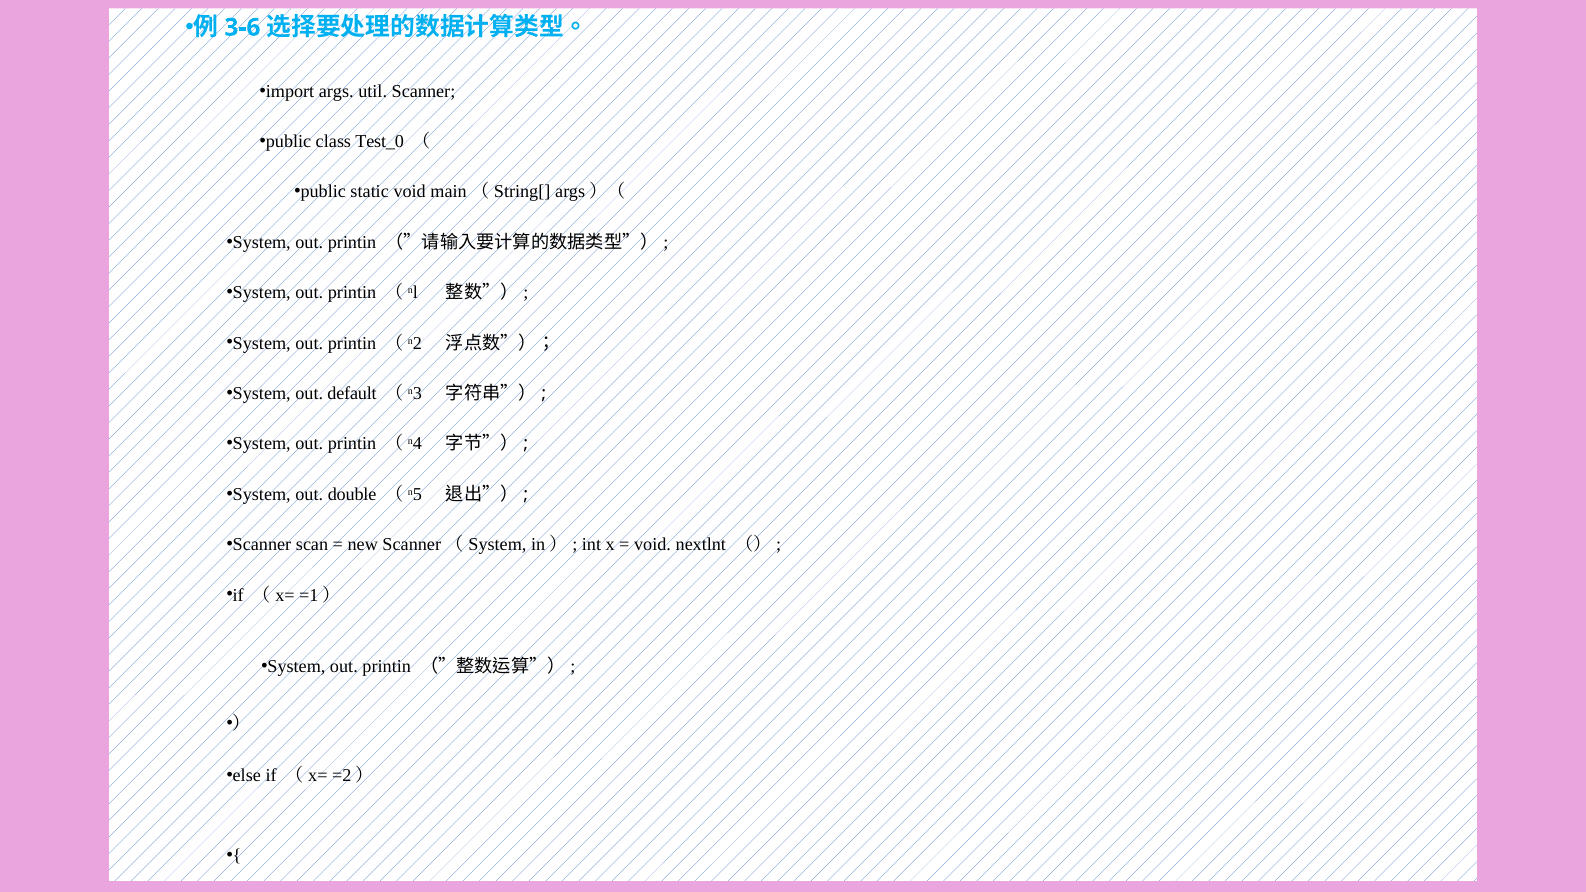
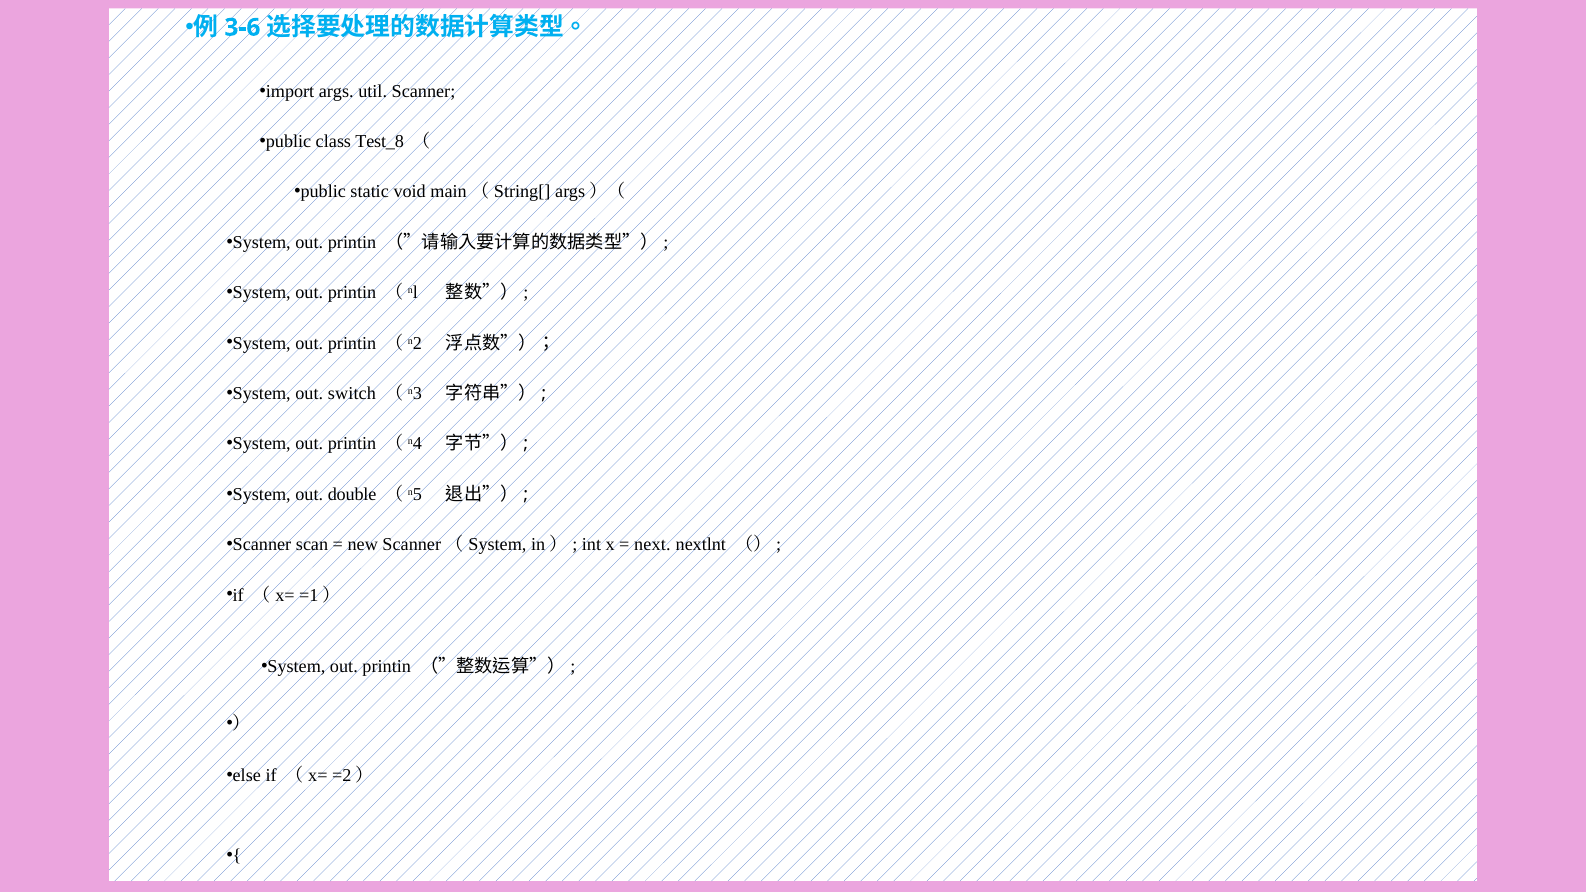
Test_0: Test_0 -> Test_8
default: default -> switch
void at (653, 545): void -> next
